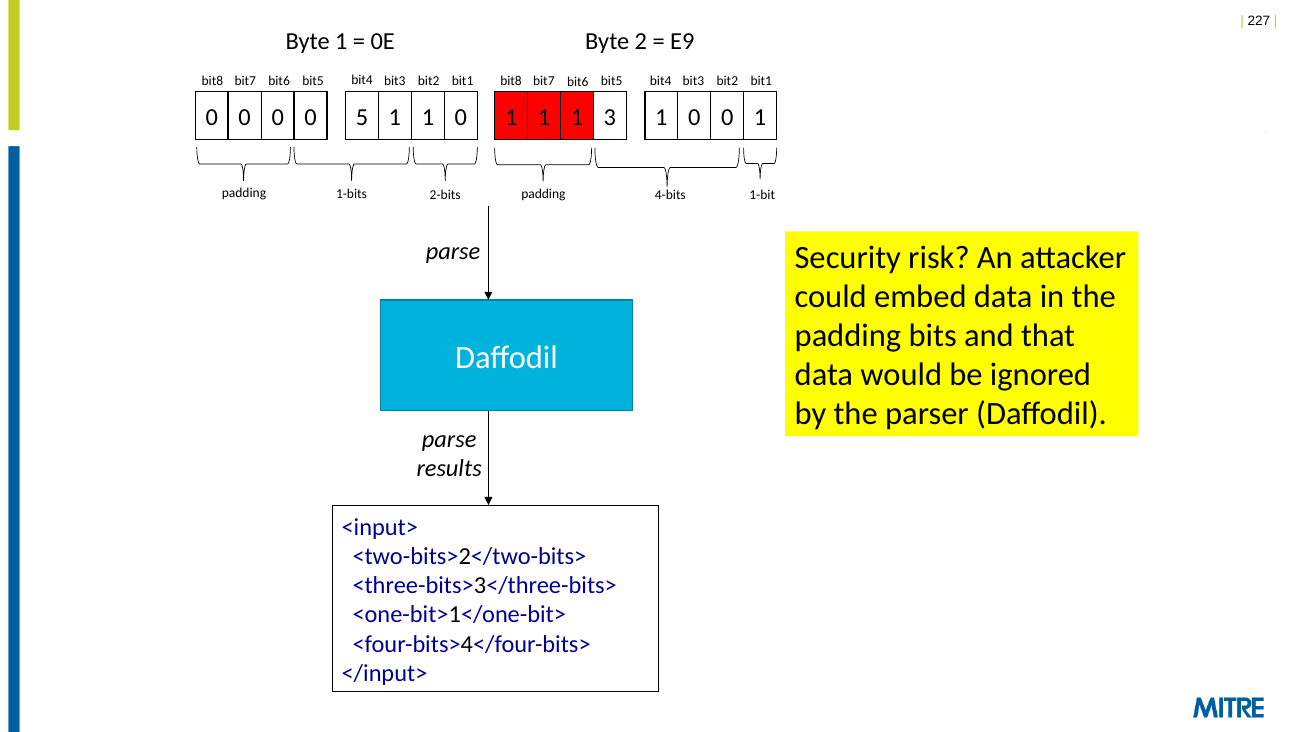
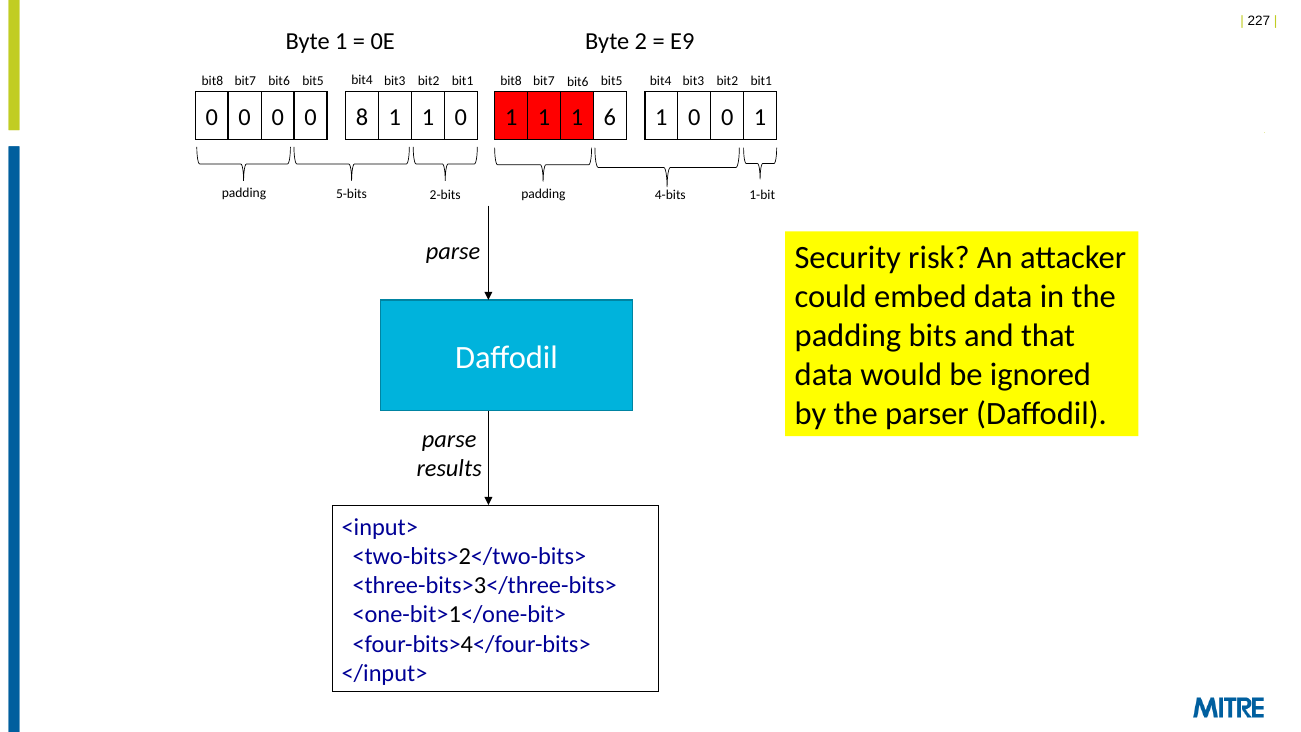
5: 5 -> 8
3: 3 -> 6
1-bits: 1-bits -> 5-bits
